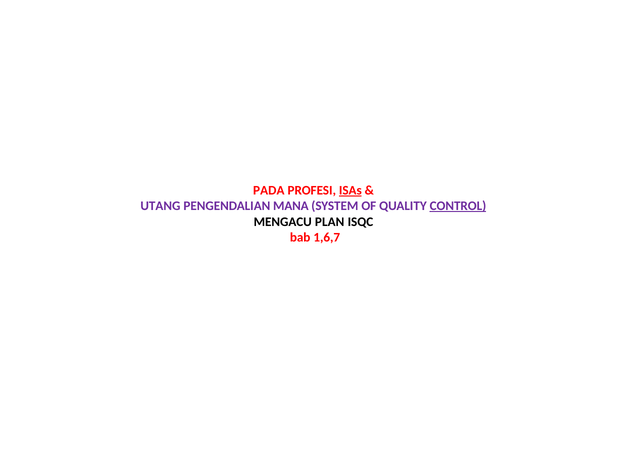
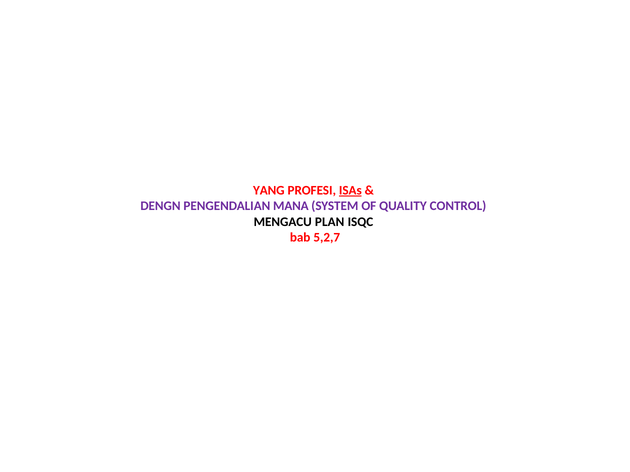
PADA: PADA -> YANG
UTANG: UTANG -> DENGN
CONTROL underline: present -> none
1,6,7: 1,6,7 -> 5,2,7
